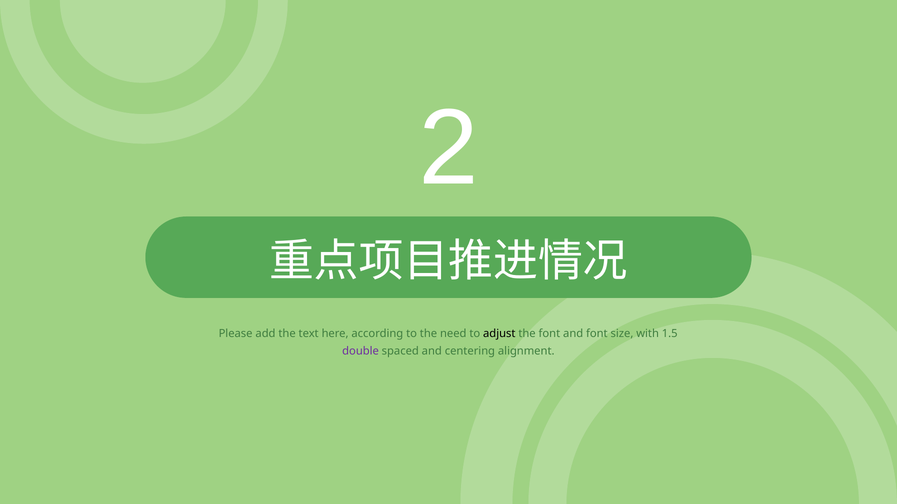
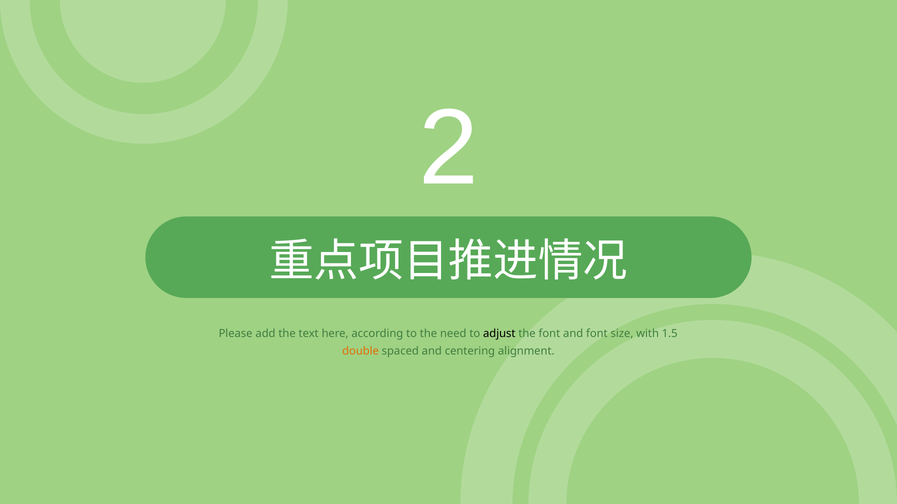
double colour: purple -> orange
